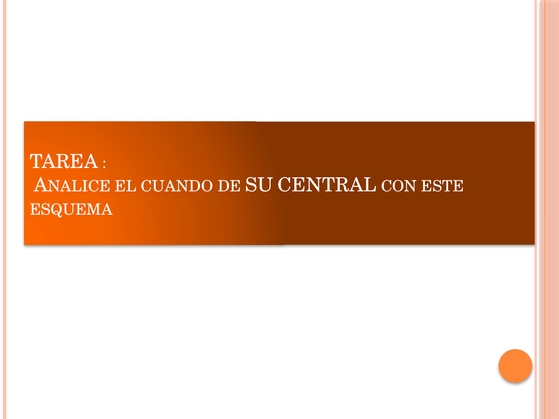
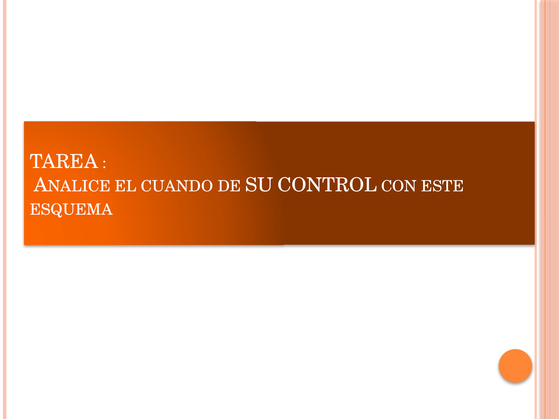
CENTRAL: CENTRAL -> CONTROL
